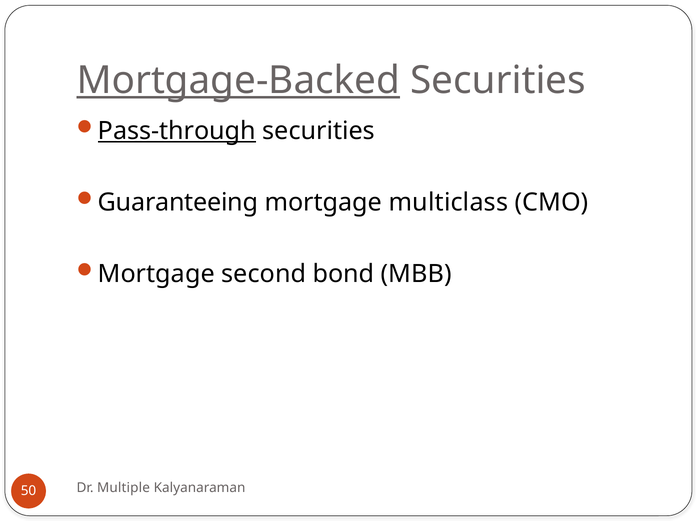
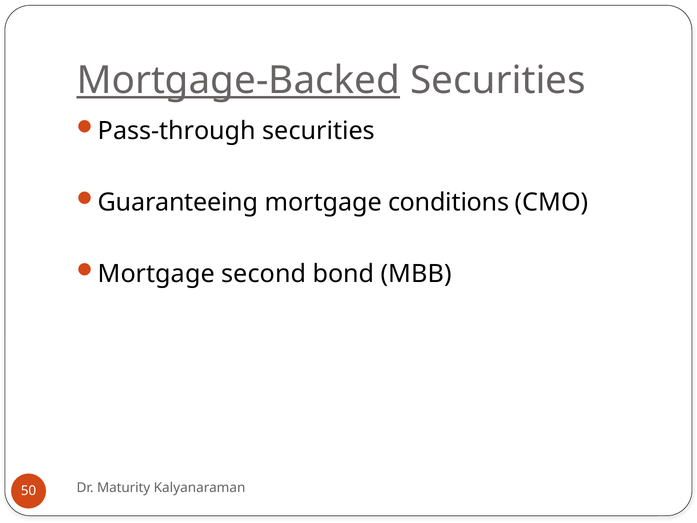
Pass-through underline: present -> none
multiclass: multiclass -> conditions
Multiple: Multiple -> Maturity
